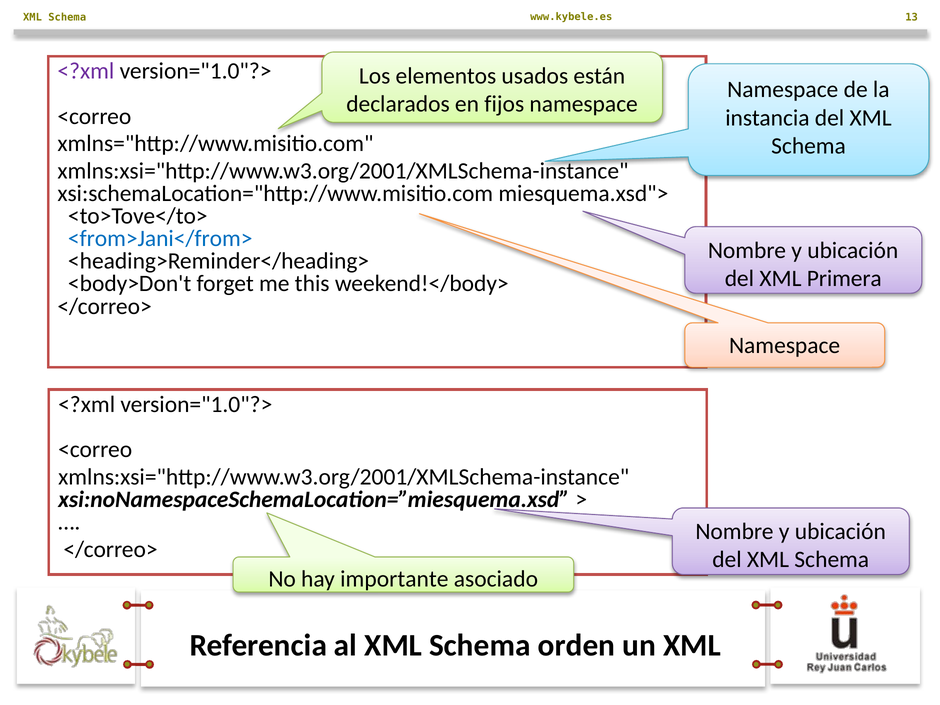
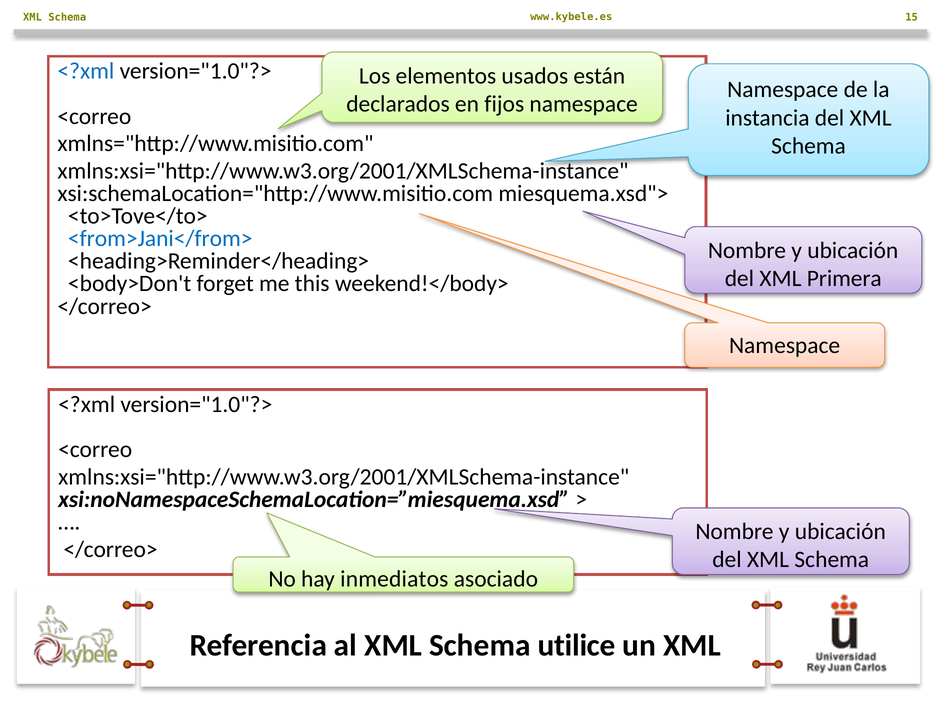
13: 13 -> 15
<?xml at (86, 71) colour: purple -> blue
importante: importante -> inmediatos
orden: orden -> utilice
